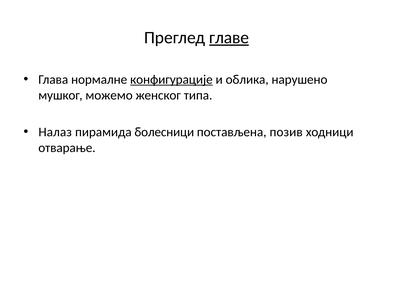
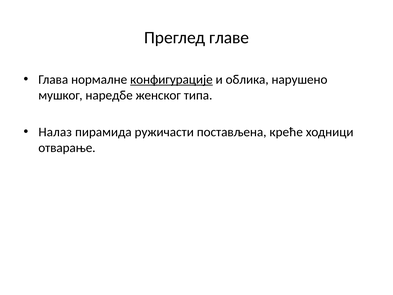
главе underline: present -> none
можемо: можемо -> наредбе
болесници: болесници -> ружичасти
позив: позив -> креће
